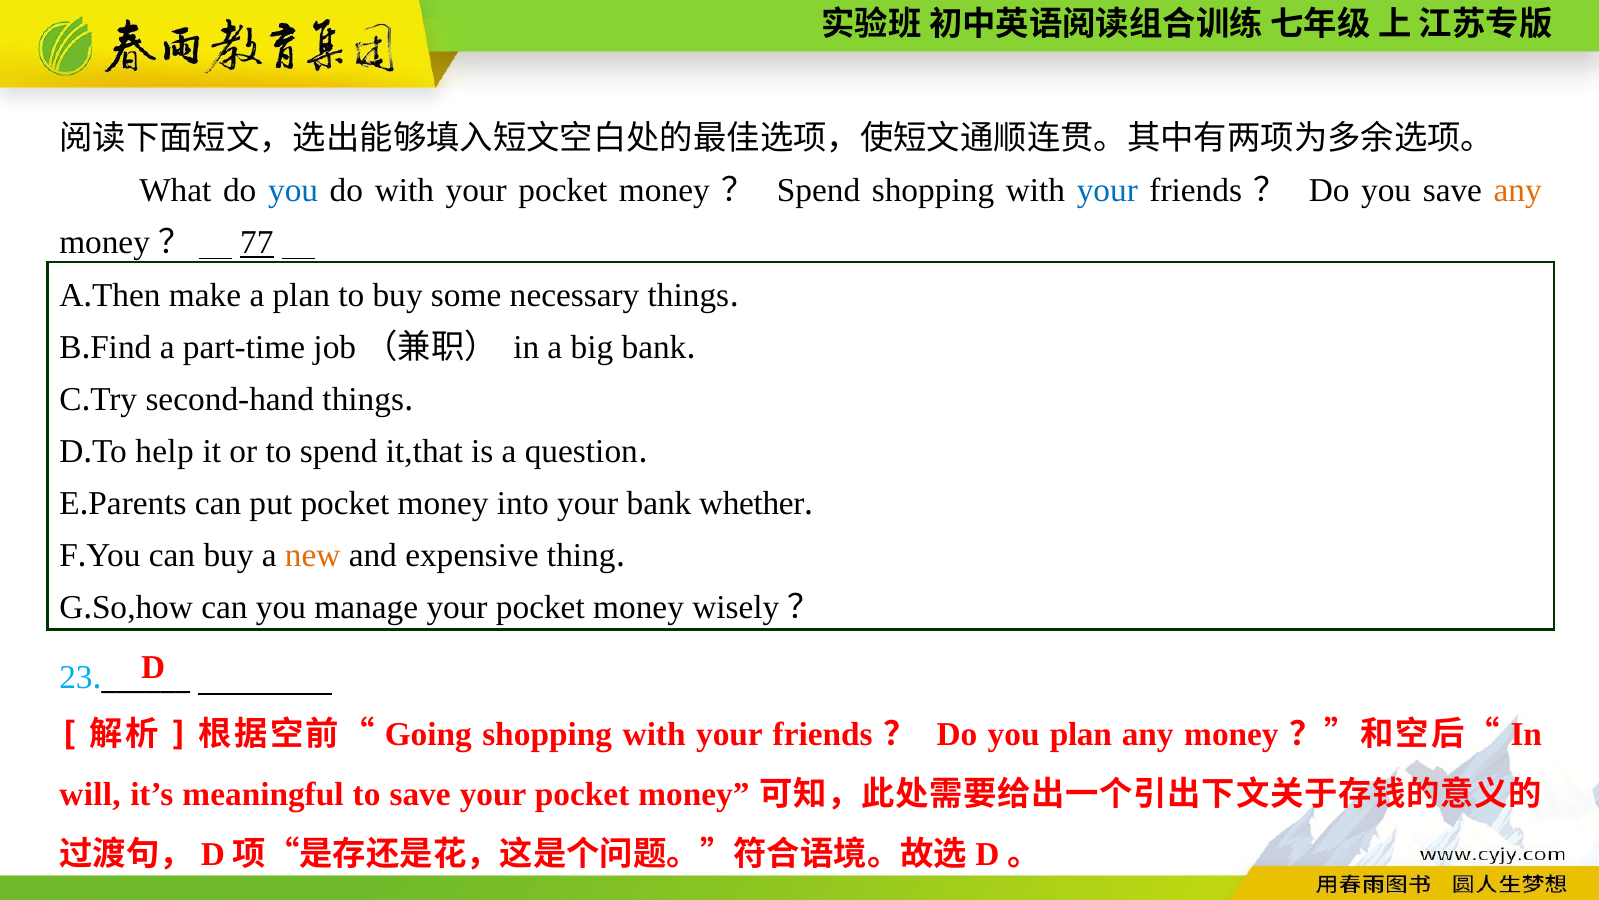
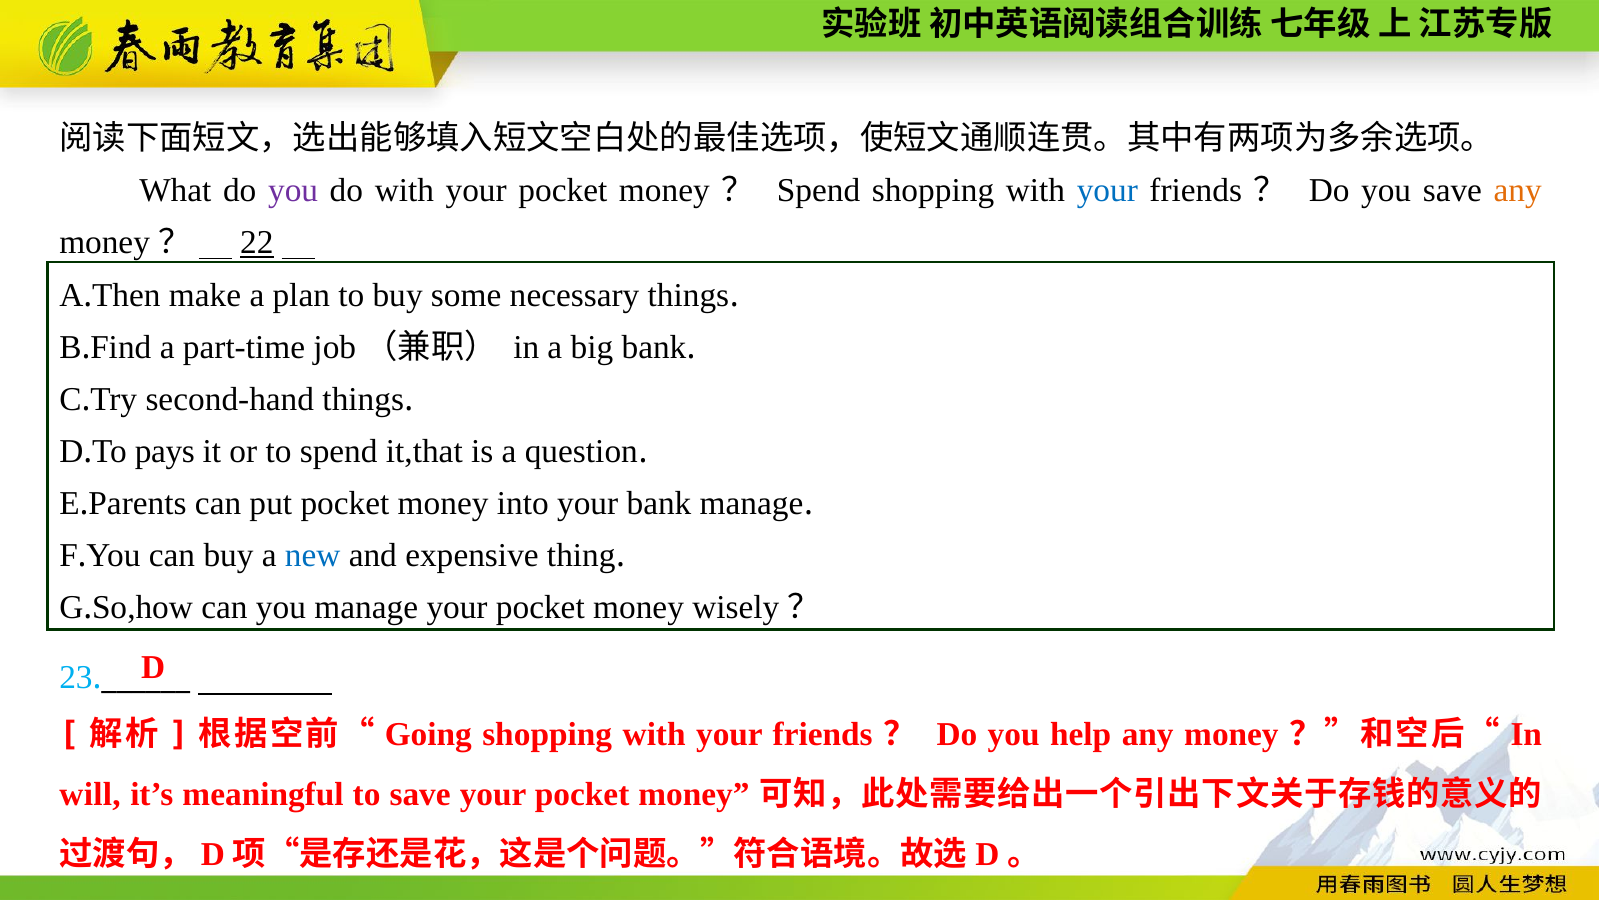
you at (293, 190) colour: blue -> purple
77: 77 -> 22
help: help -> pays
bank whether: whether -> manage
new colour: orange -> blue
you plan: plan -> help
